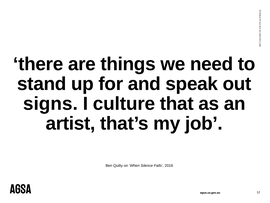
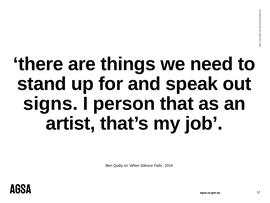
culture: culture -> person
